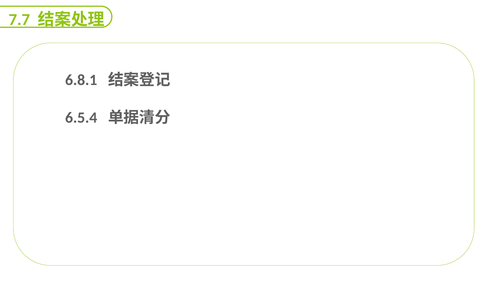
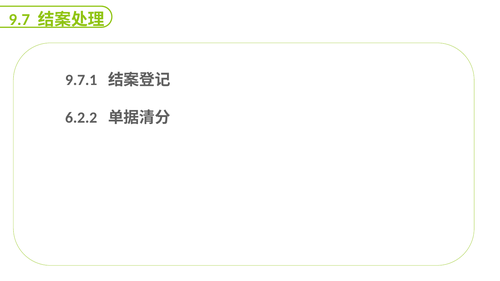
7.7: 7.7 -> 9.7
6.8.1: 6.8.1 -> 9.7.1
6.5.4: 6.5.4 -> 6.2.2
